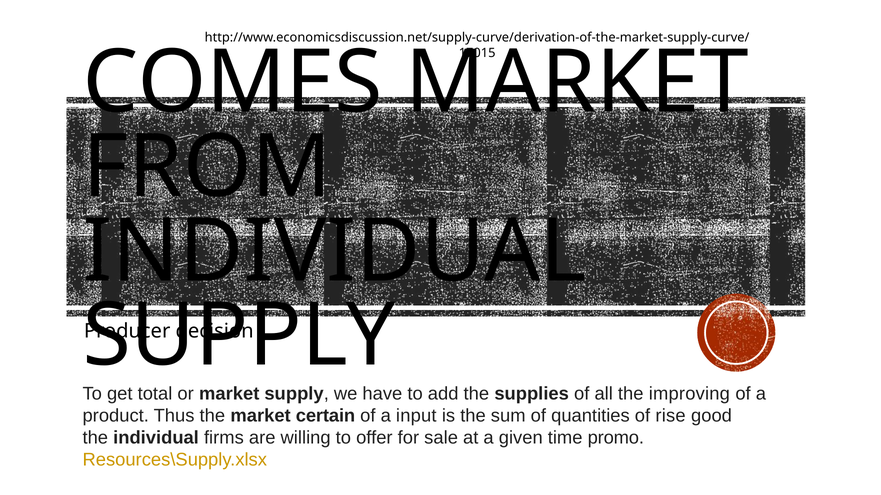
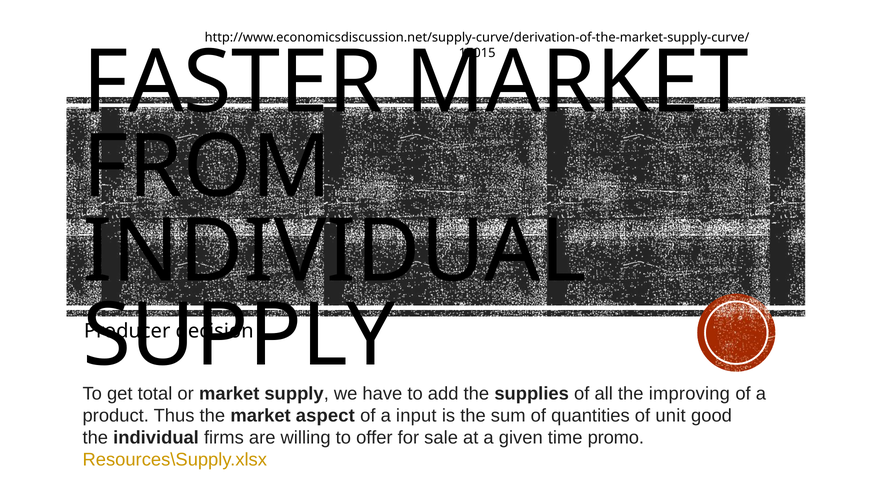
COMES: COMES -> FASTER
certain: certain -> aspect
rise: rise -> unit
